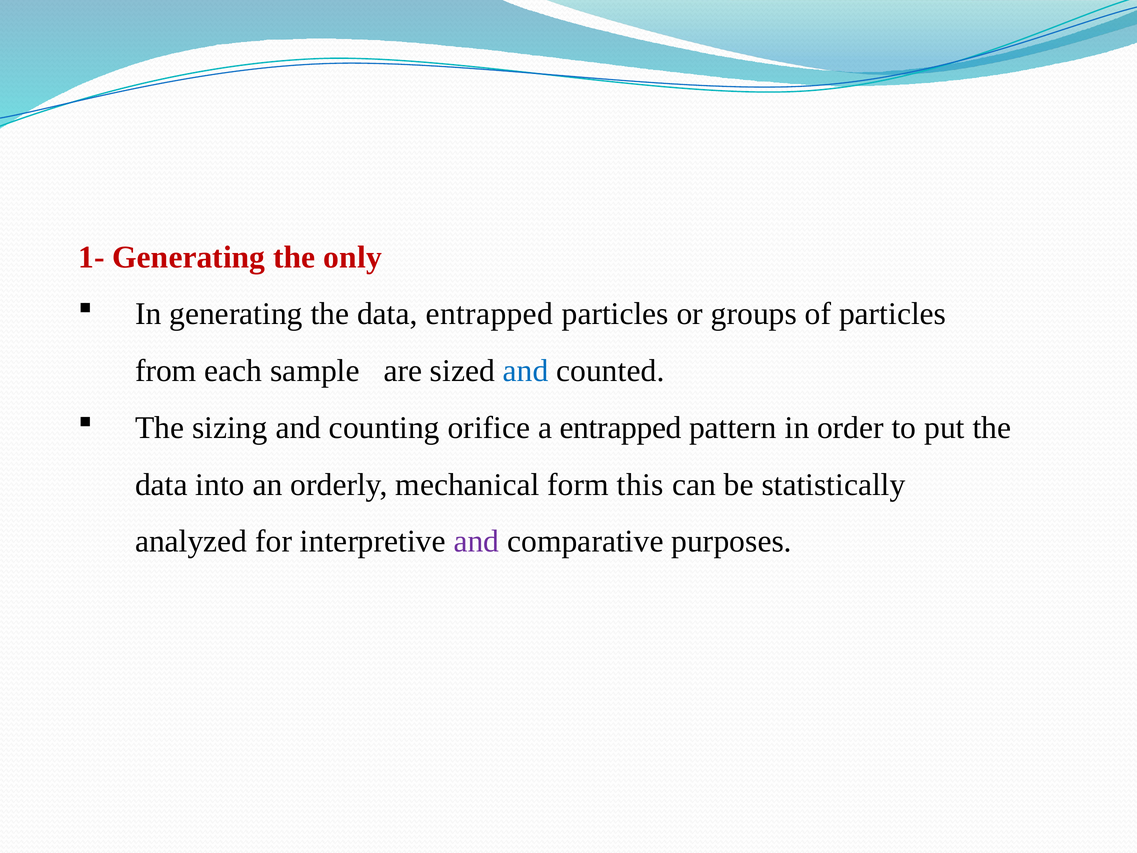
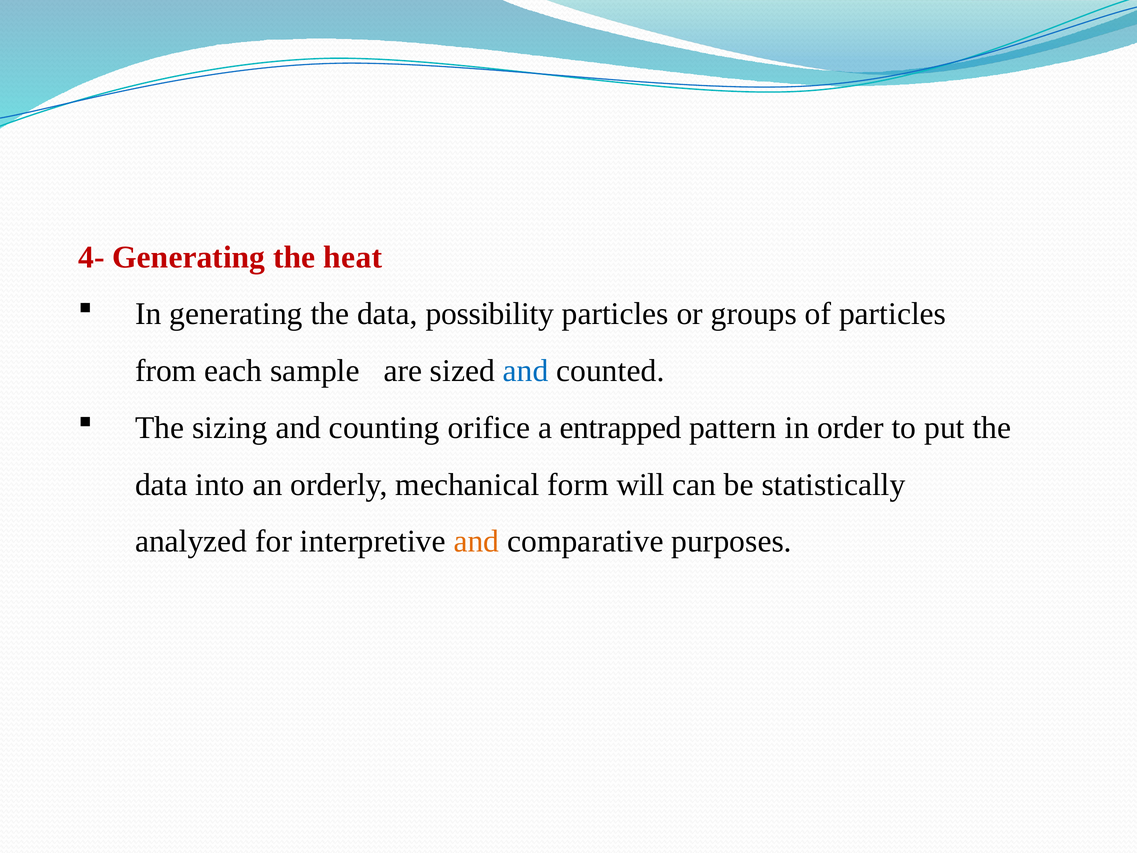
1-: 1- -> 4-
only: only -> heat
data entrapped: entrapped -> possibility
this: this -> will
and at (476, 541) colour: purple -> orange
